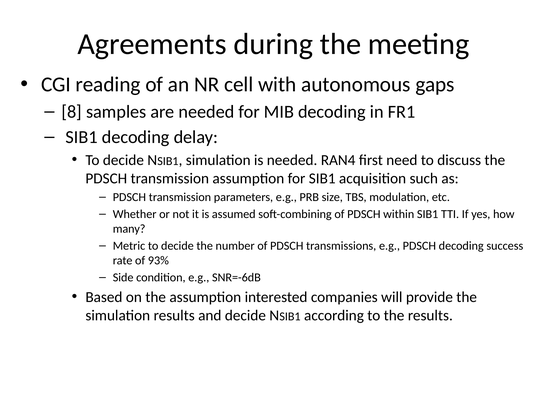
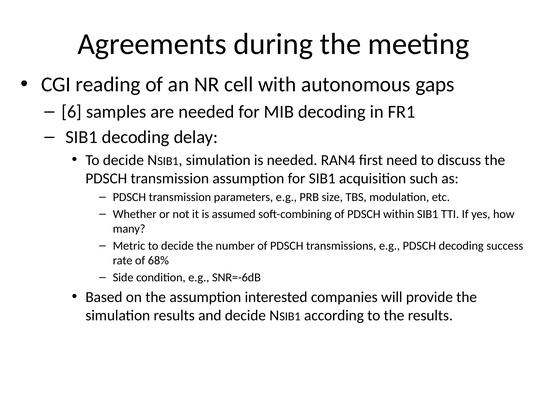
8: 8 -> 6
93%: 93% -> 68%
